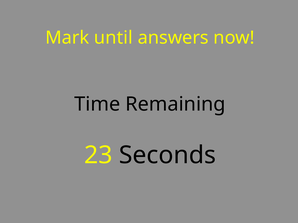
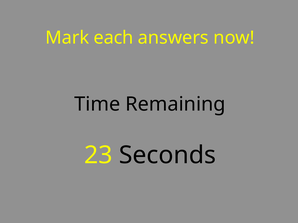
until: until -> each
